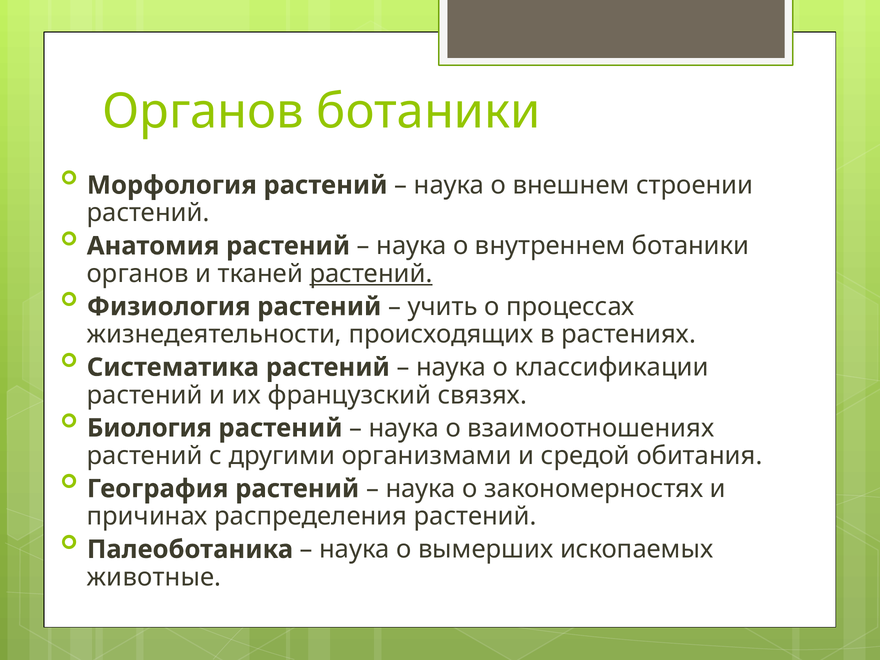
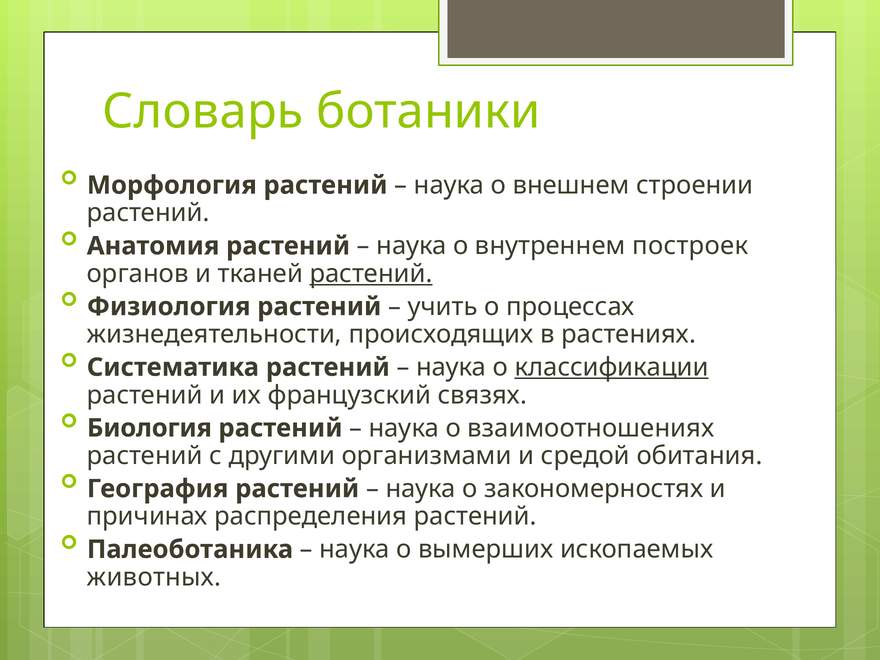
Органов at (203, 112): Органов -> Словарь
внутреннем ботаники: ботаники -> построек
классификации underline: none -> present
животные: животные -> животных
